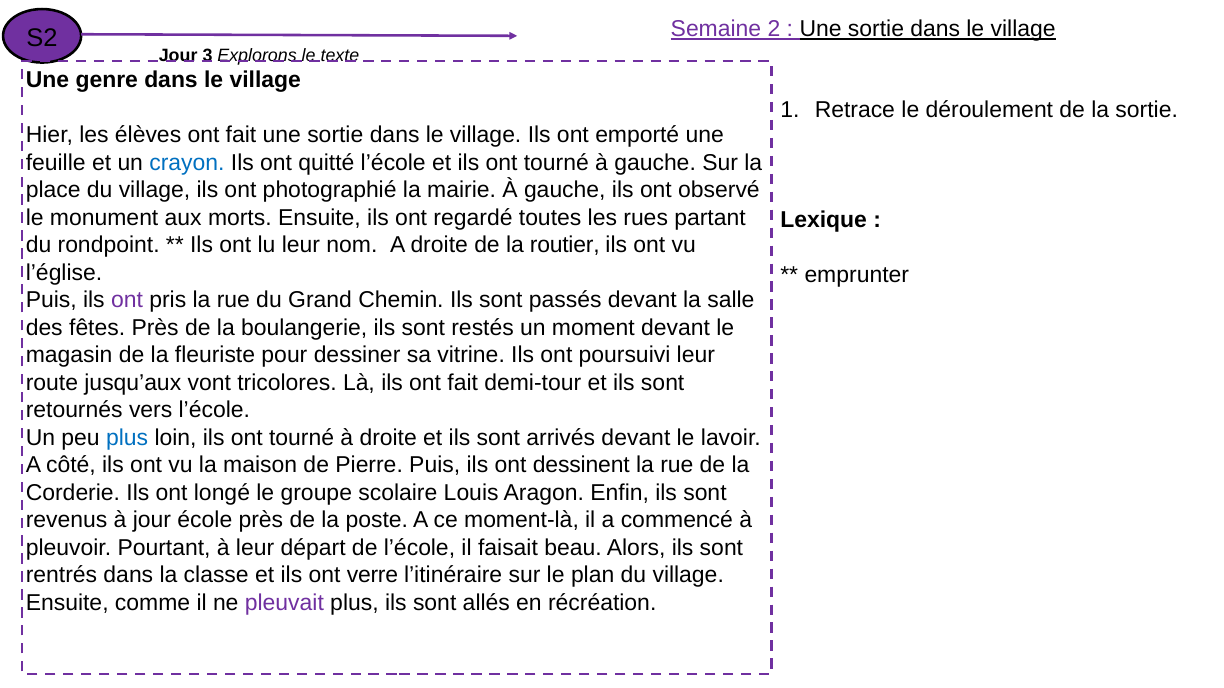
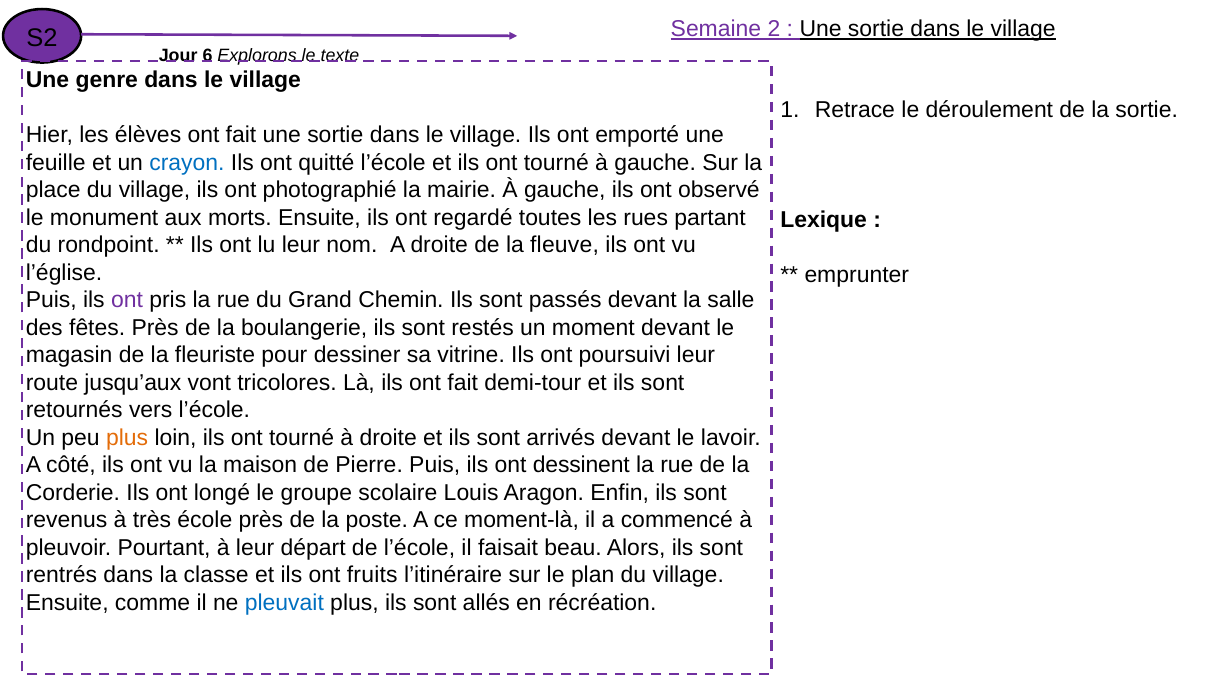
3: 3 -> 6
routier: routier -> fleuve
plus at (127, 438) colour: blue -> orange
à jour: jour -> très
verre: verre -> fruits
pleuvait colour: purple -> blue
